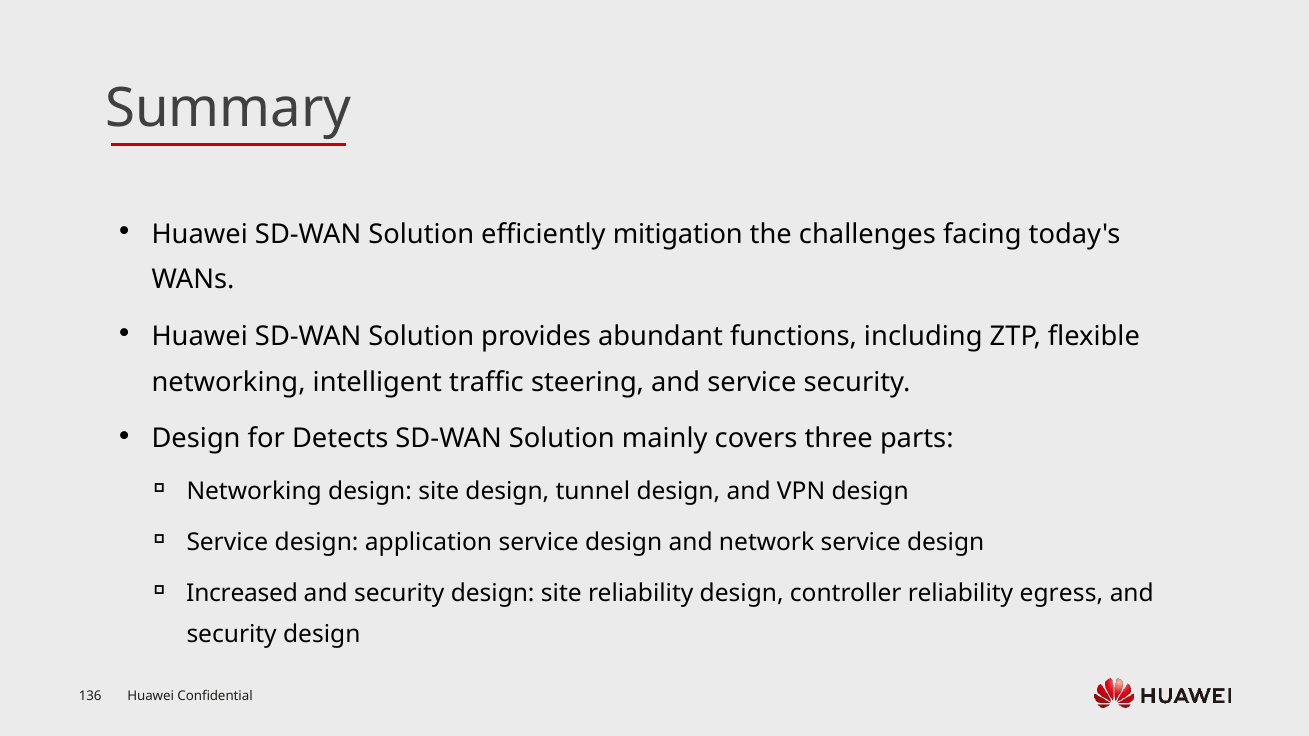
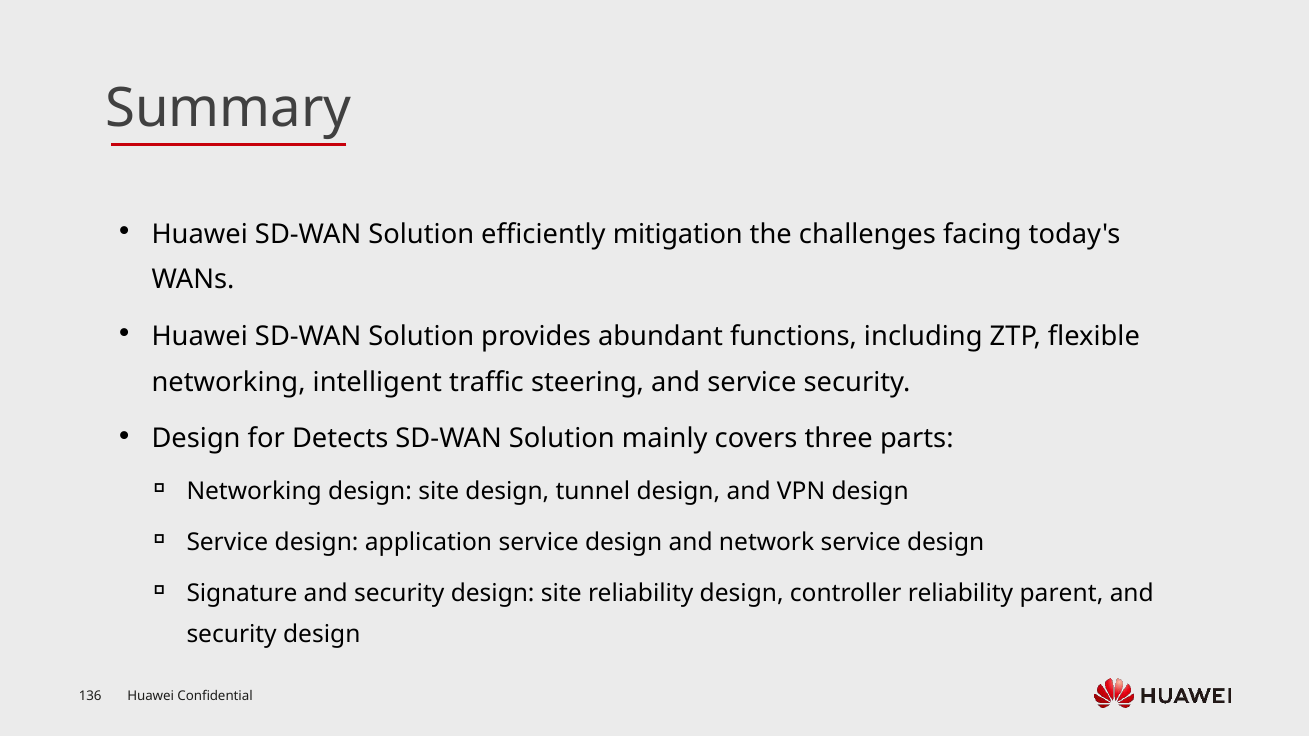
Increased: Increased -> Signature
egress: egress -> parent
